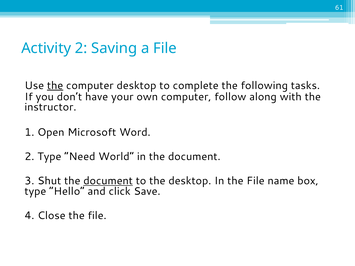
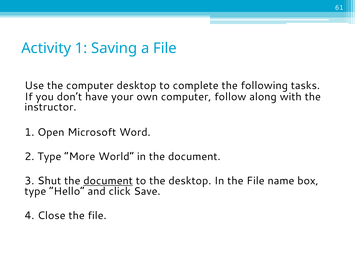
Activity 2: 2 -> 1
the at (55, 86) underline: present -> none
Need: Need -> More
